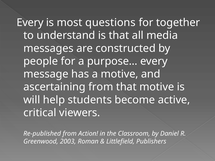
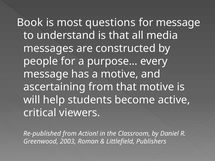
Every at (30, 23): Every -> Book
for together: together -> message
